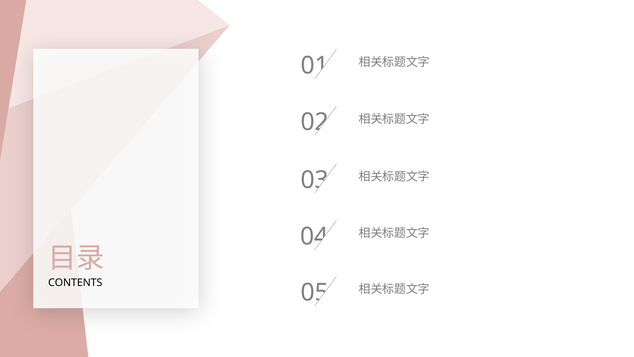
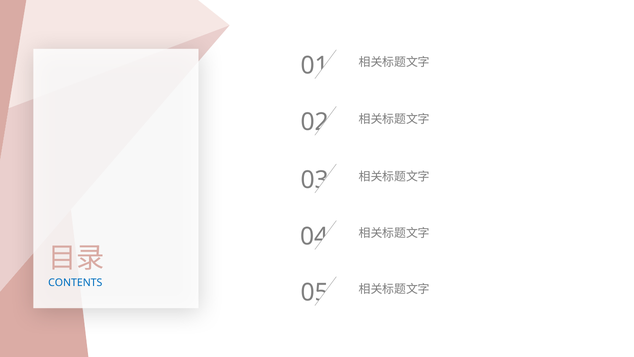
CONTENTS colour: black -> blue
